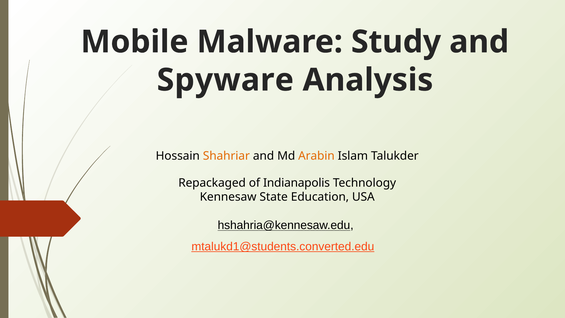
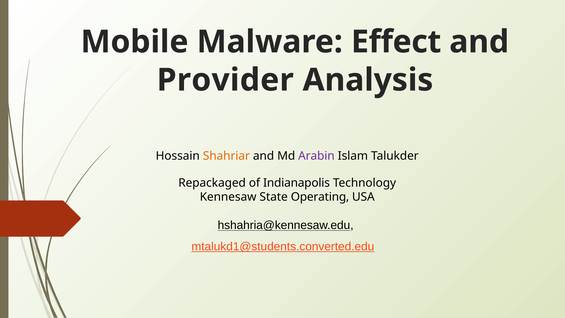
Study: Study -> Effect
Spyware: Spyware -> Provider
Arabin colour: orange -> purple
Education: Education -> Operating
